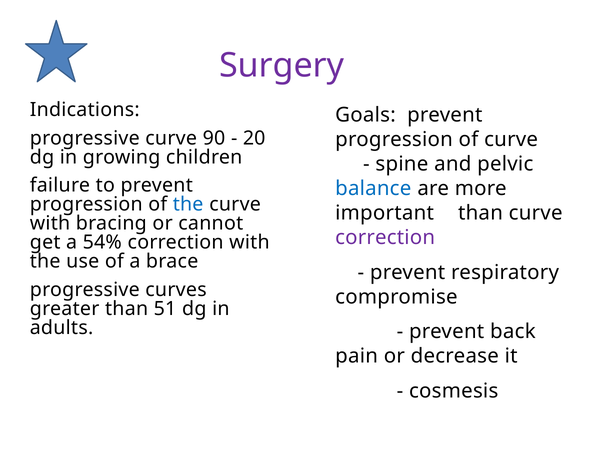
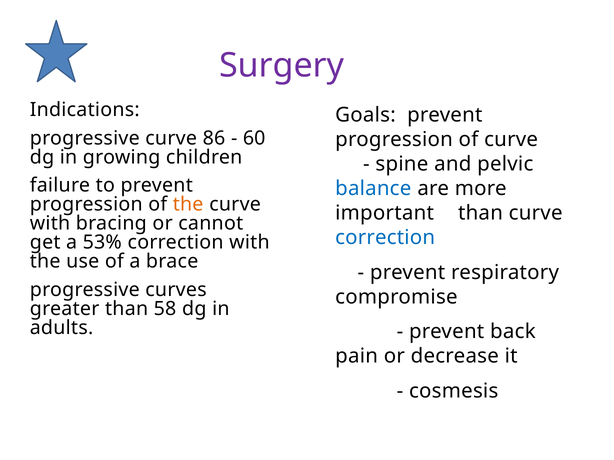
90: 90 -> 86
20: 20 -> 60
the at (188, 205) colour: blue -> orange
correction at (385, 238) colour: purple -> blue
54%: 54% -> 53%
51: 51 -> 58
